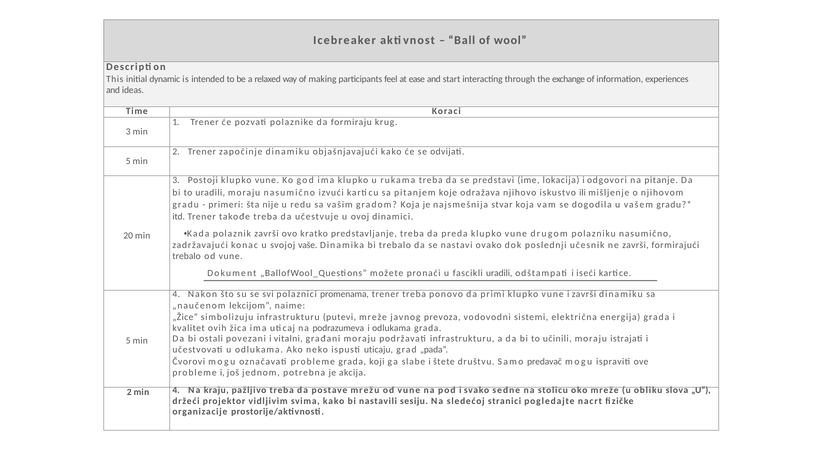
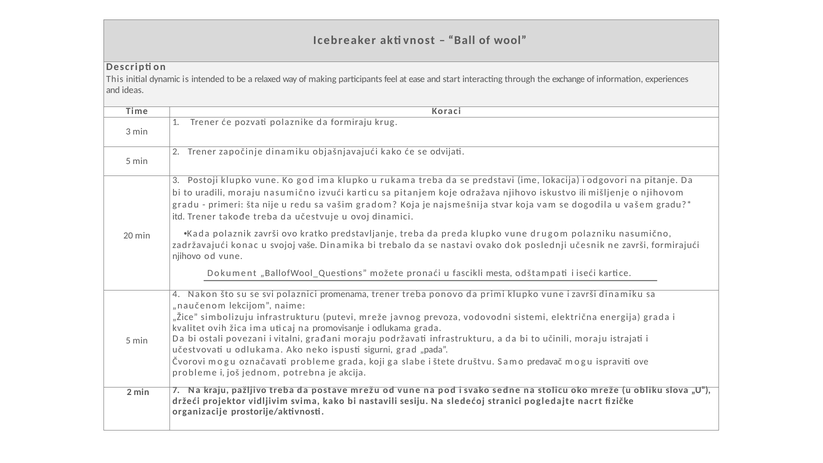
trebalo at (187, 256): trebalo -> njihovo
fascikli uradili: uradili -> mesta
podrazumeva: podrazumeva -> promovisanje
uticaju: uticaju -> sigurni
2 min 4: 4 -> 7
